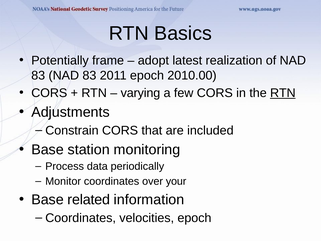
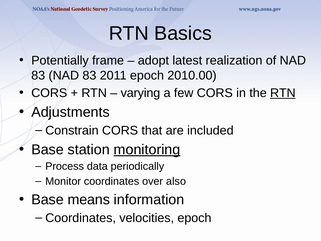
monitoring underline: none -> present
your: your -> also
related: related -> means
